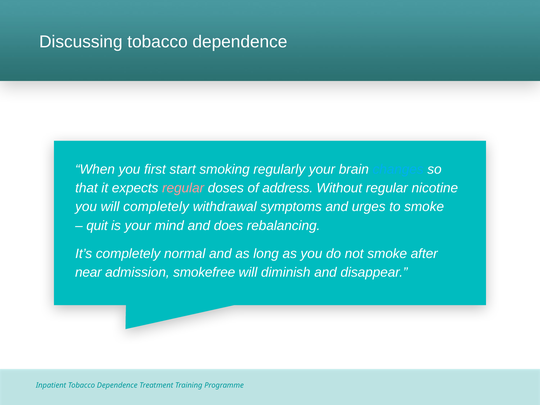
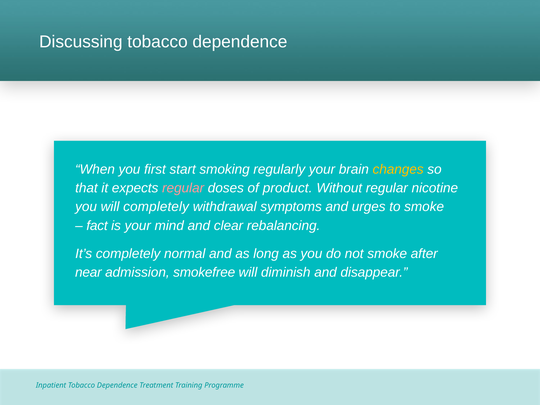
changes colour: light blue -> yellow
address: address -> product
quit: quit -> fact
does: does -> clear
